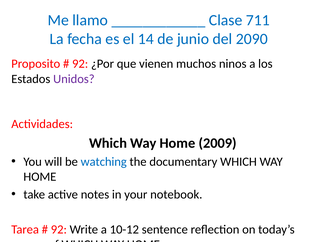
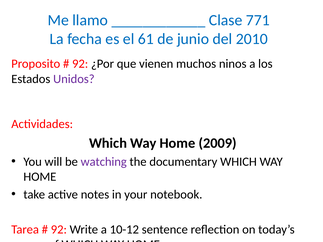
711: 711 -> 771
14: 14 -> 61
2090: 2090 -> 2010
watching colour: blue -> purple
